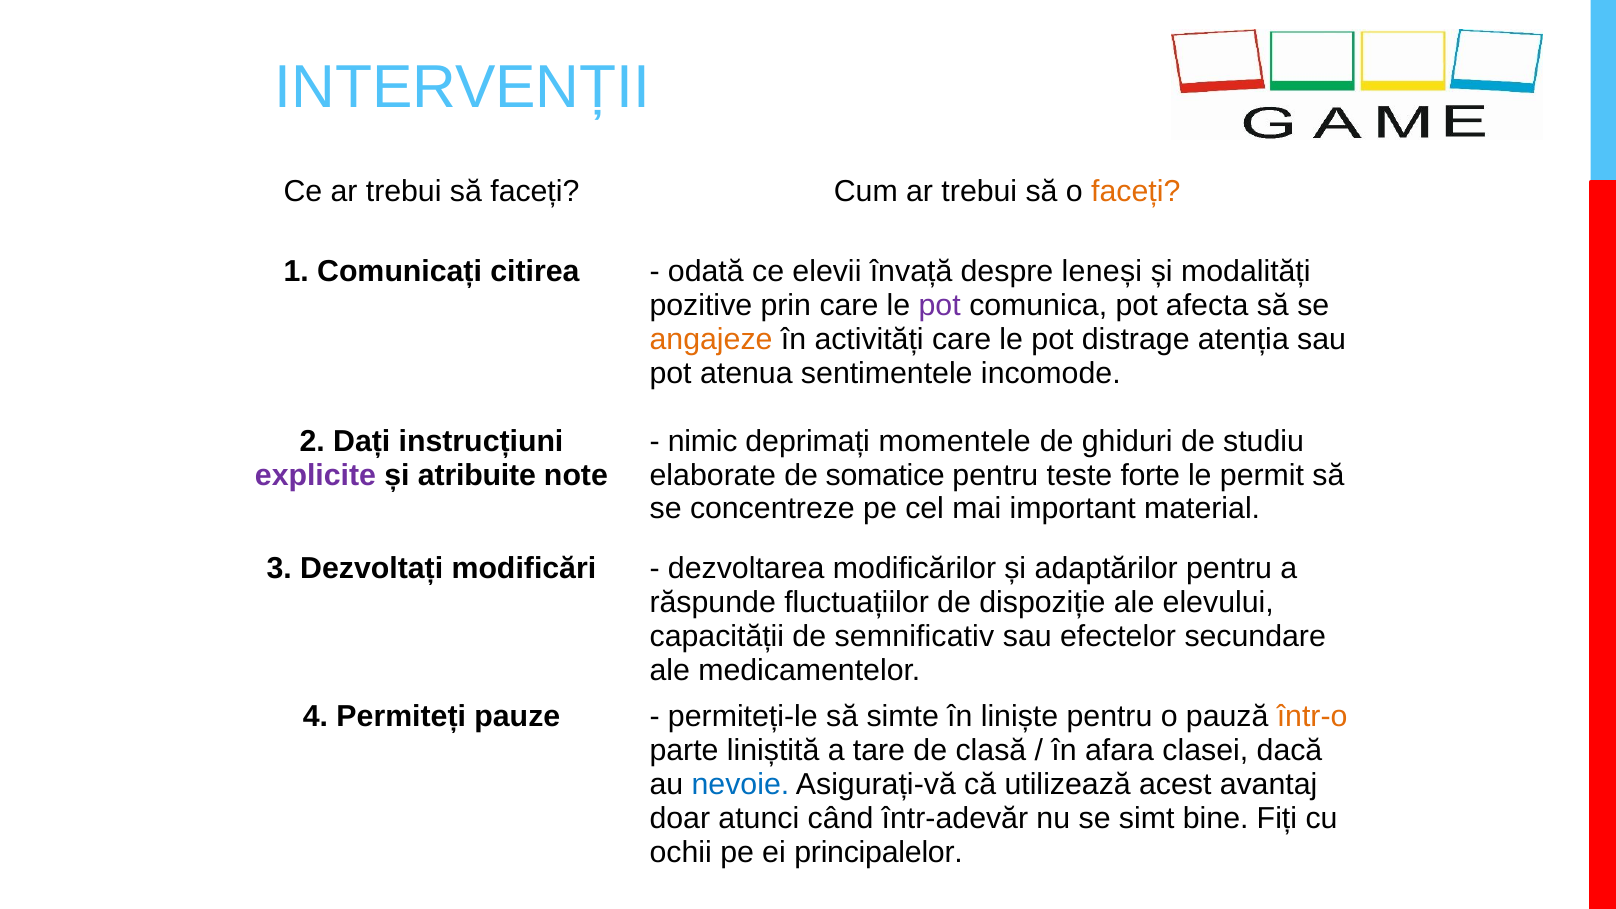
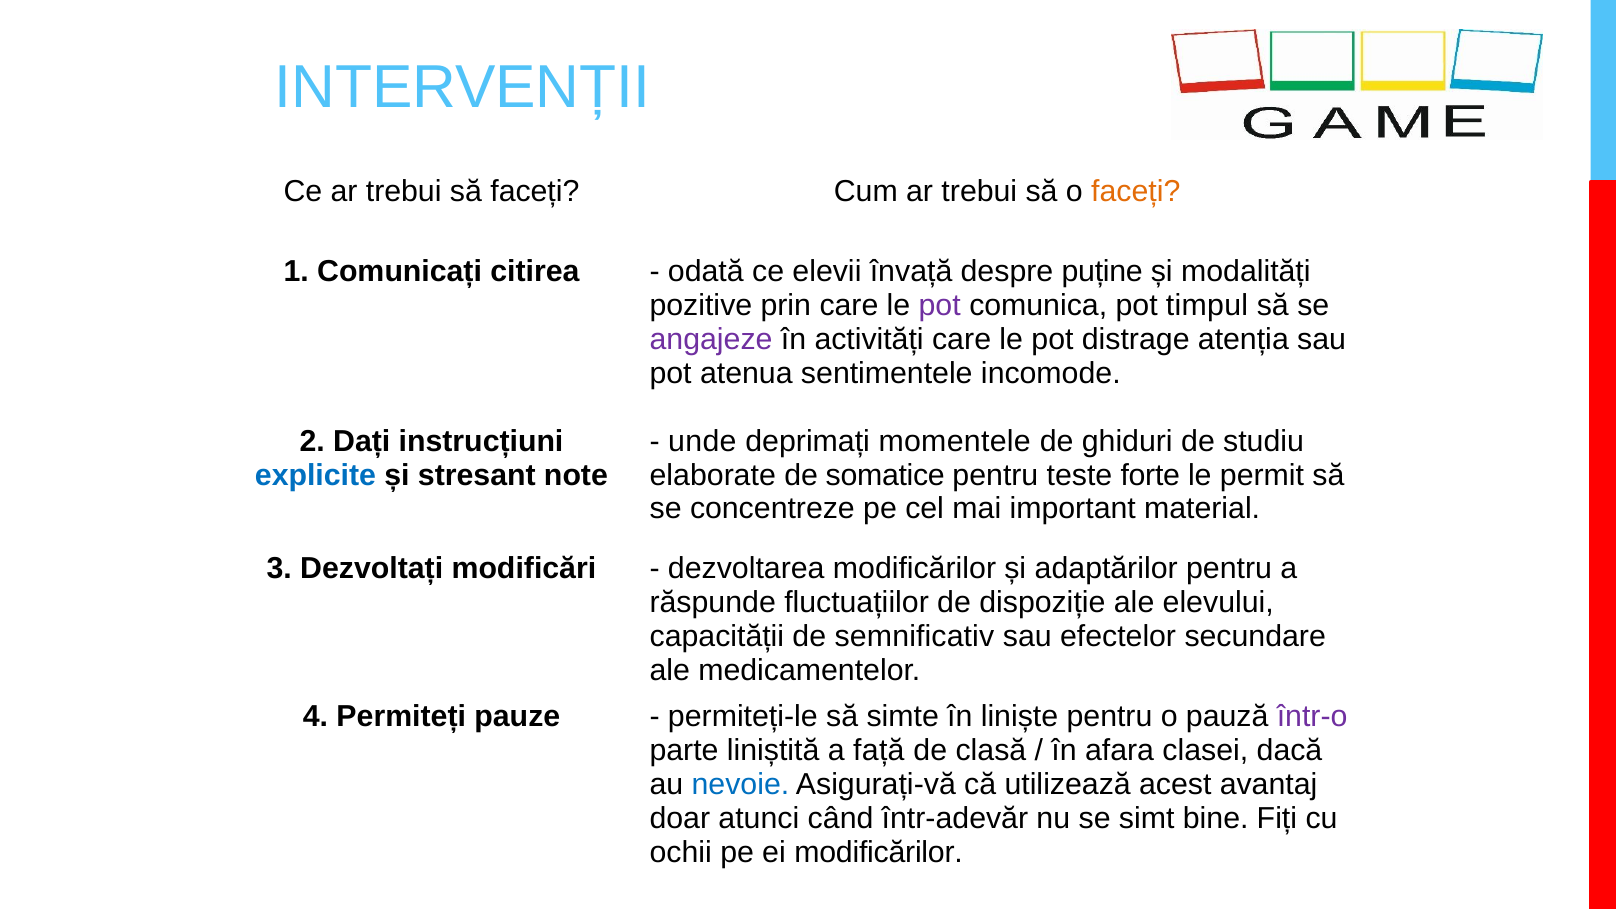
leneși: leneși -> puține
afecta: afecta -> timpul
angajeze colour: orange -> purple
nimic: nimic -> unde
explicite colour: purple -> blue
atribuite: atribuite -> stresant
într-o colour: orange -> purple
tare: tare -> față
ei principalelor: principalelor -> modificărilor
